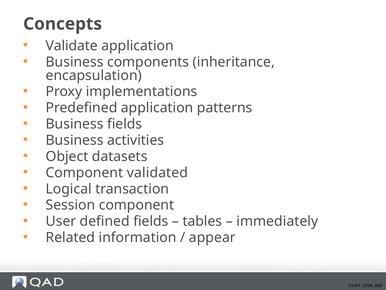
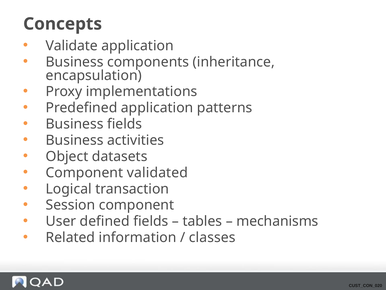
immediately: immediately -> mechanisms
appear: appear -> classes
